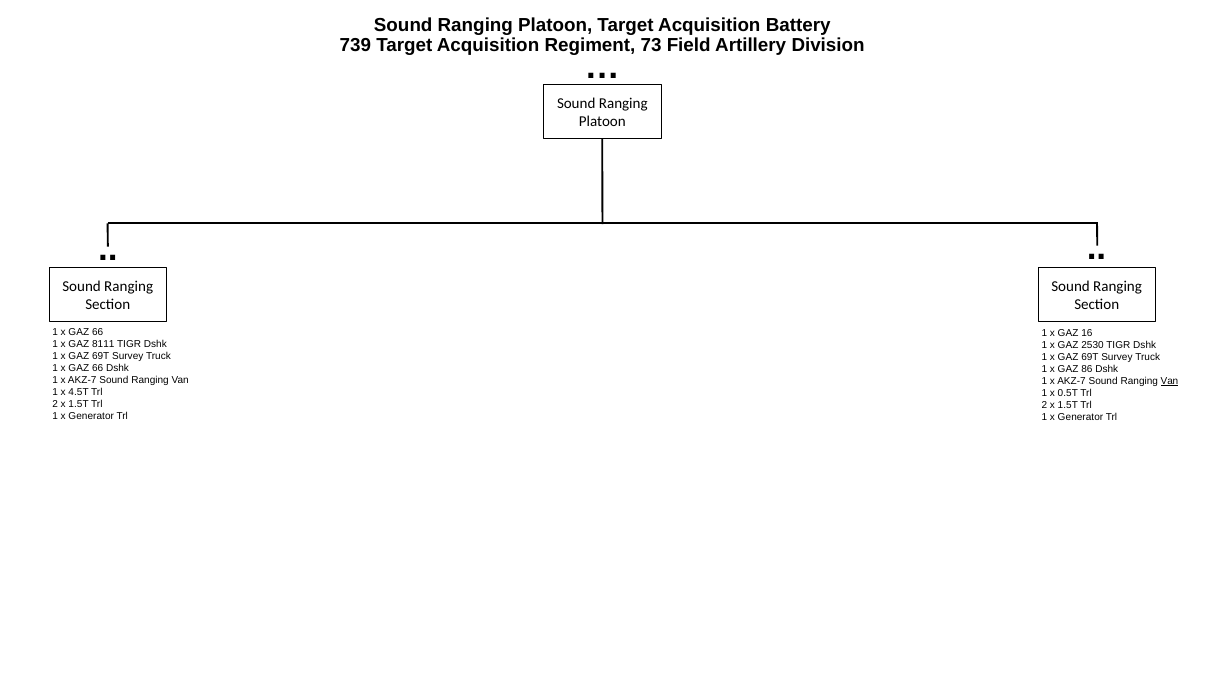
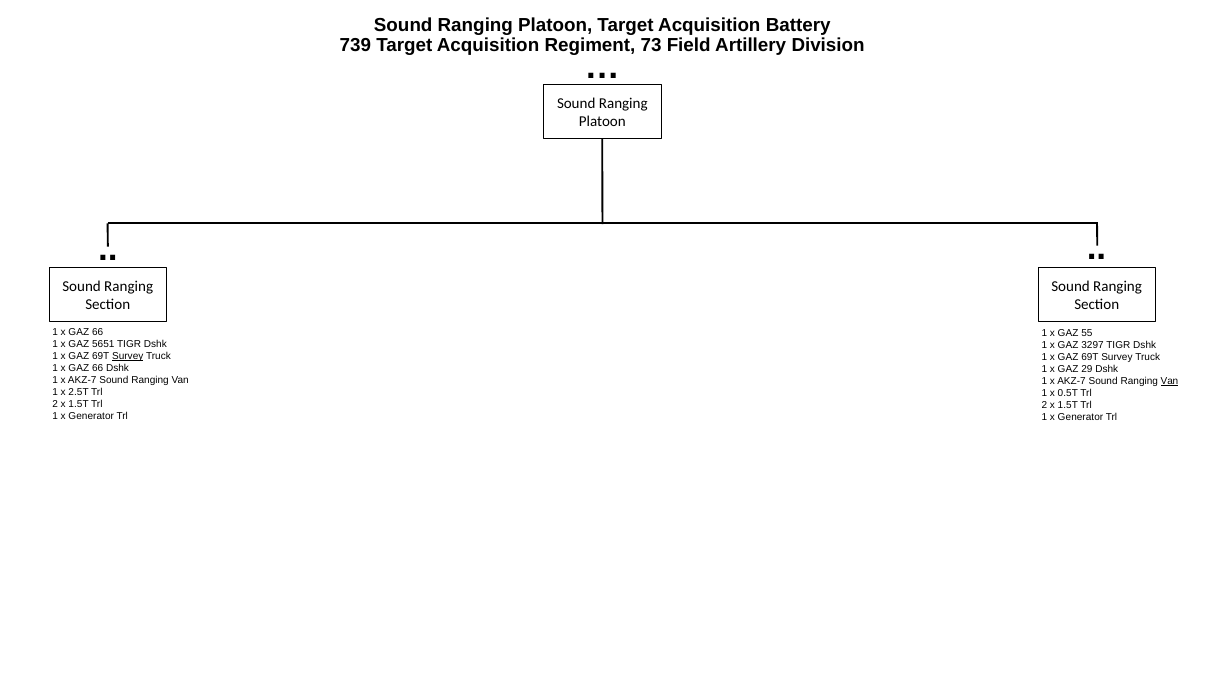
16: 16 -> 55
8111: 8111 -> 5651
2530: 2530 -> 3297
Survey at (128, 356) underline: none -> present
86: 86 -> 29
4.5T: 4.5T -> 2.5T
